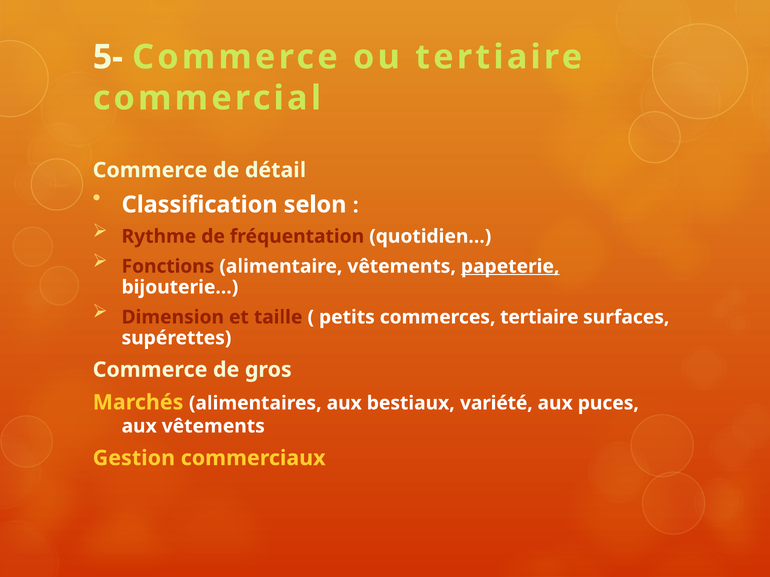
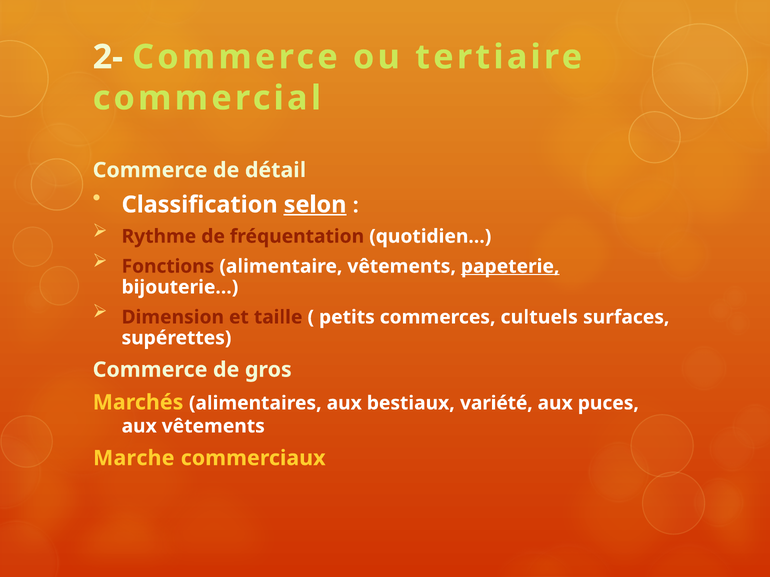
5-: 5- -> 2-
selon underline: none -> present
commerces tertiaire: tertiaire -> cultuels
Gestion: Gestion -> Marche
